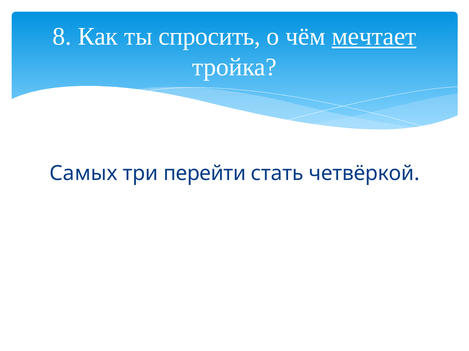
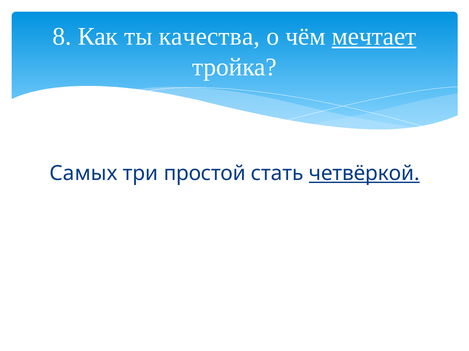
спросить: спросить -> качества
перейти: перейти -> простой
четвёркой underline: none -> present
